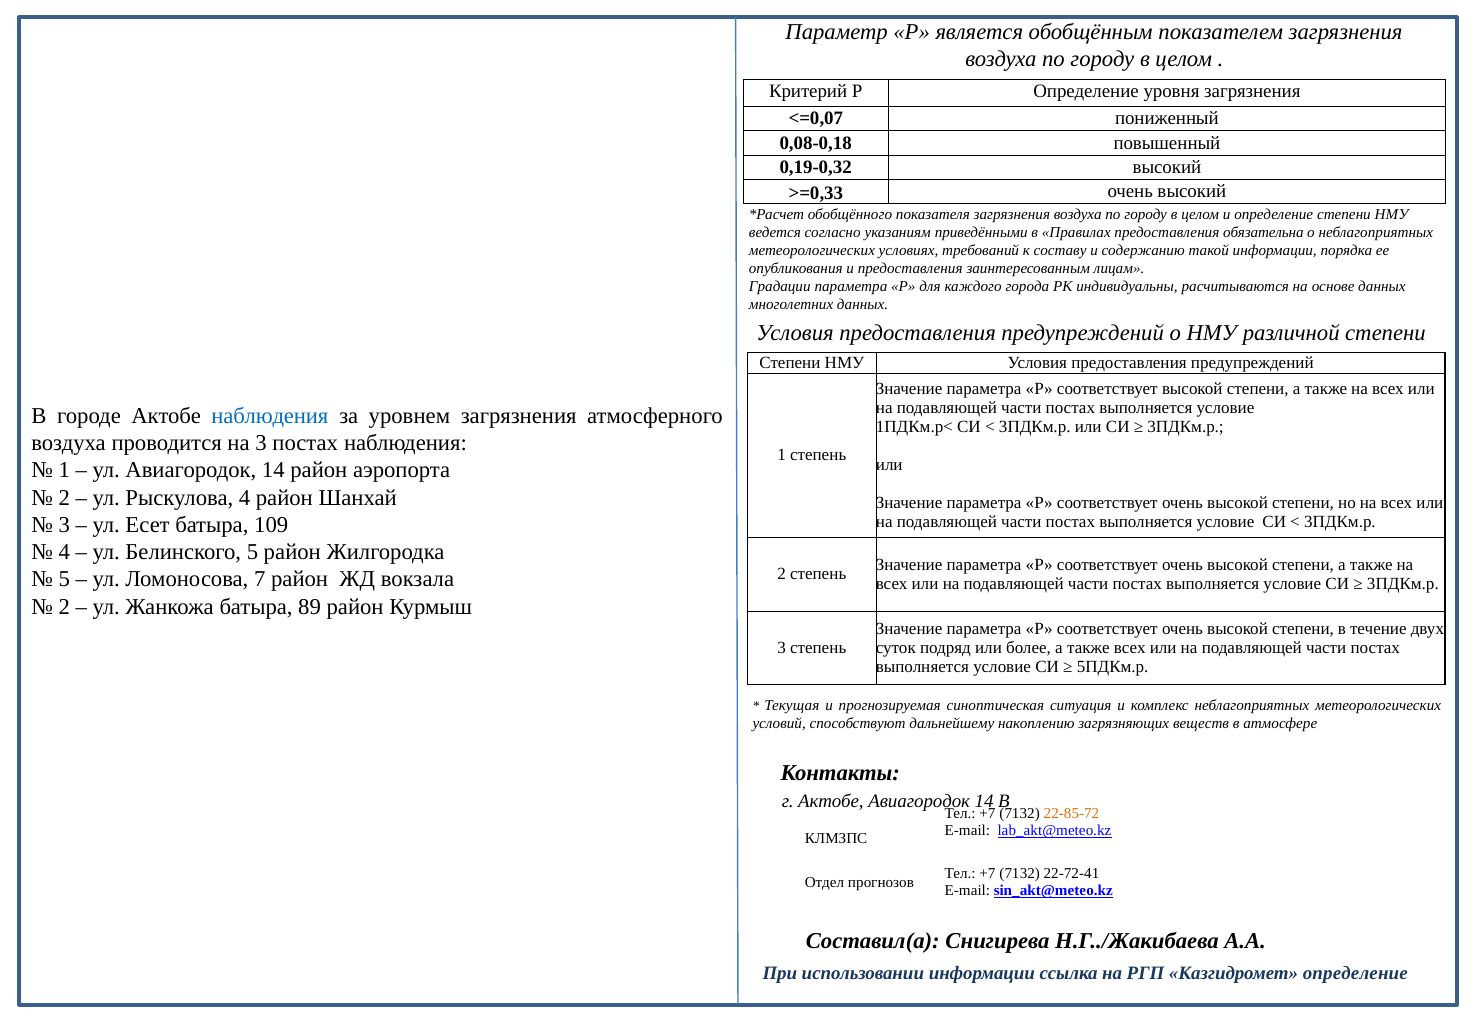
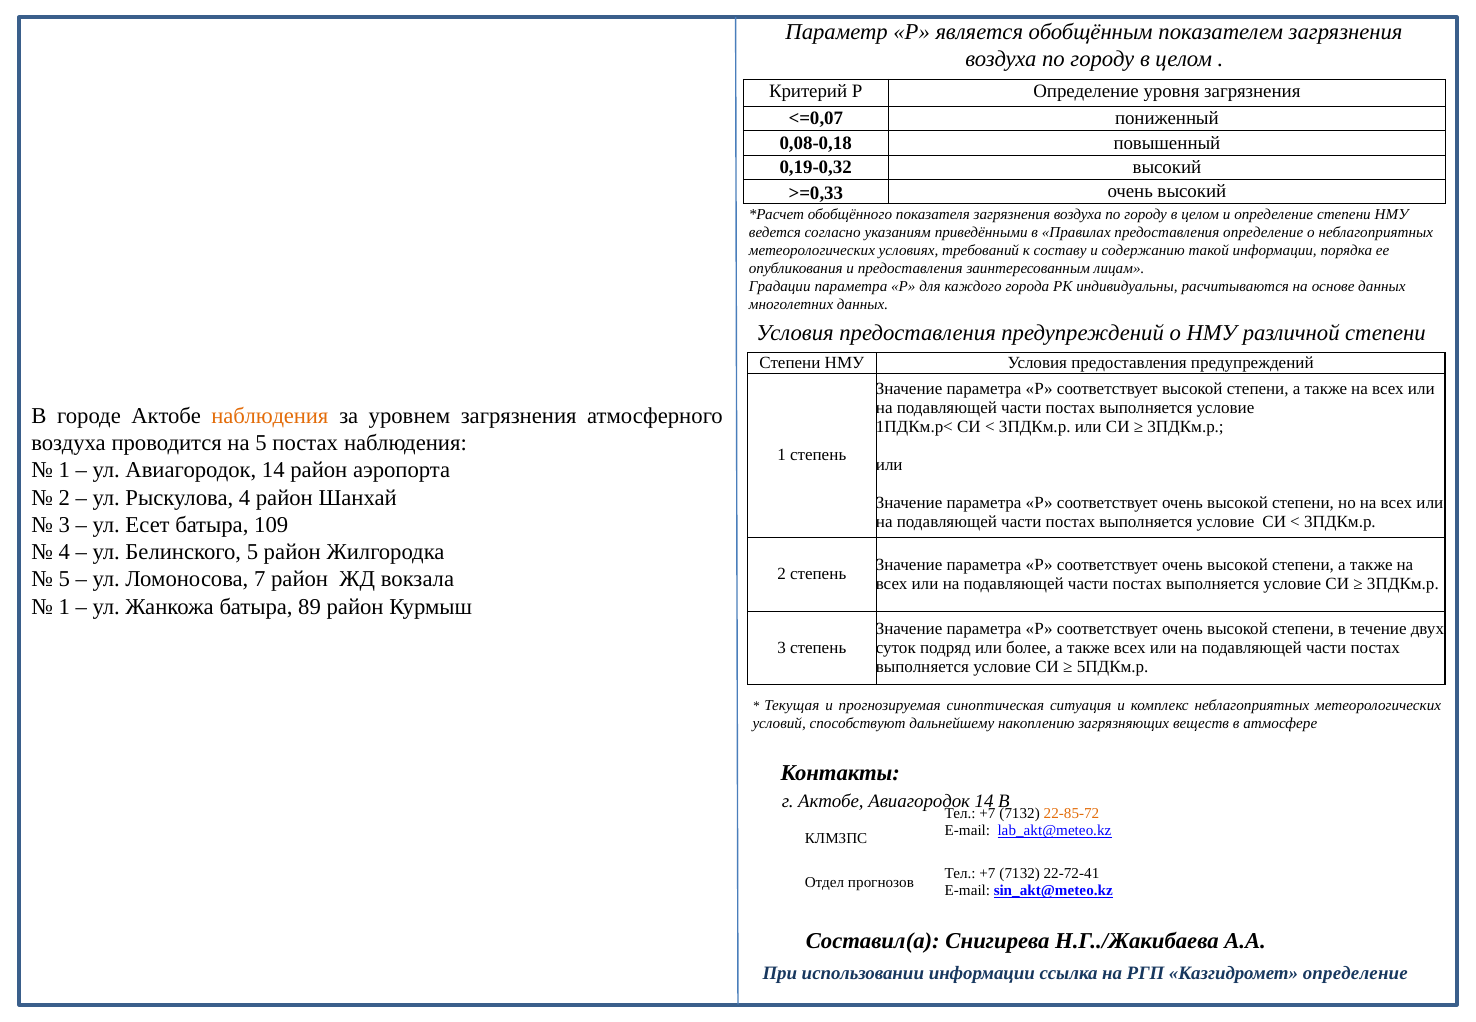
предоставления обязательна: обязательна -> определение
наблюдения at (270, 416) colour: blue -> orange
на 3: 3 -> 5
2 at (64, 606): 2 -> 1
